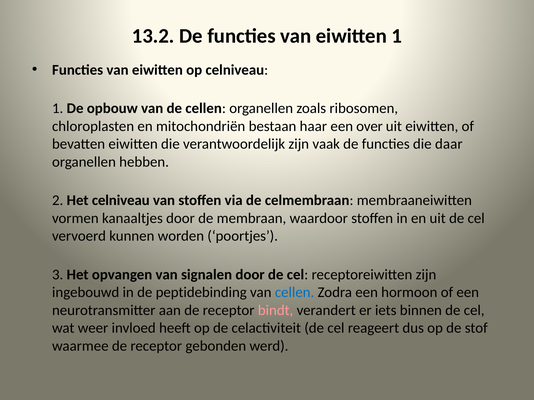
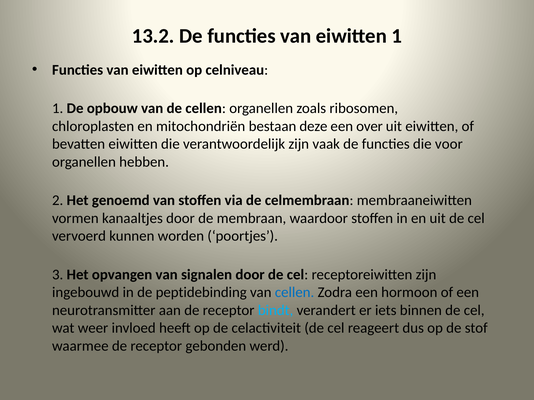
haar: haar -> deze
daar: daar -> voor
Het celniveau: celniveau -> genoemd
bindt colour: pink -> light blue
